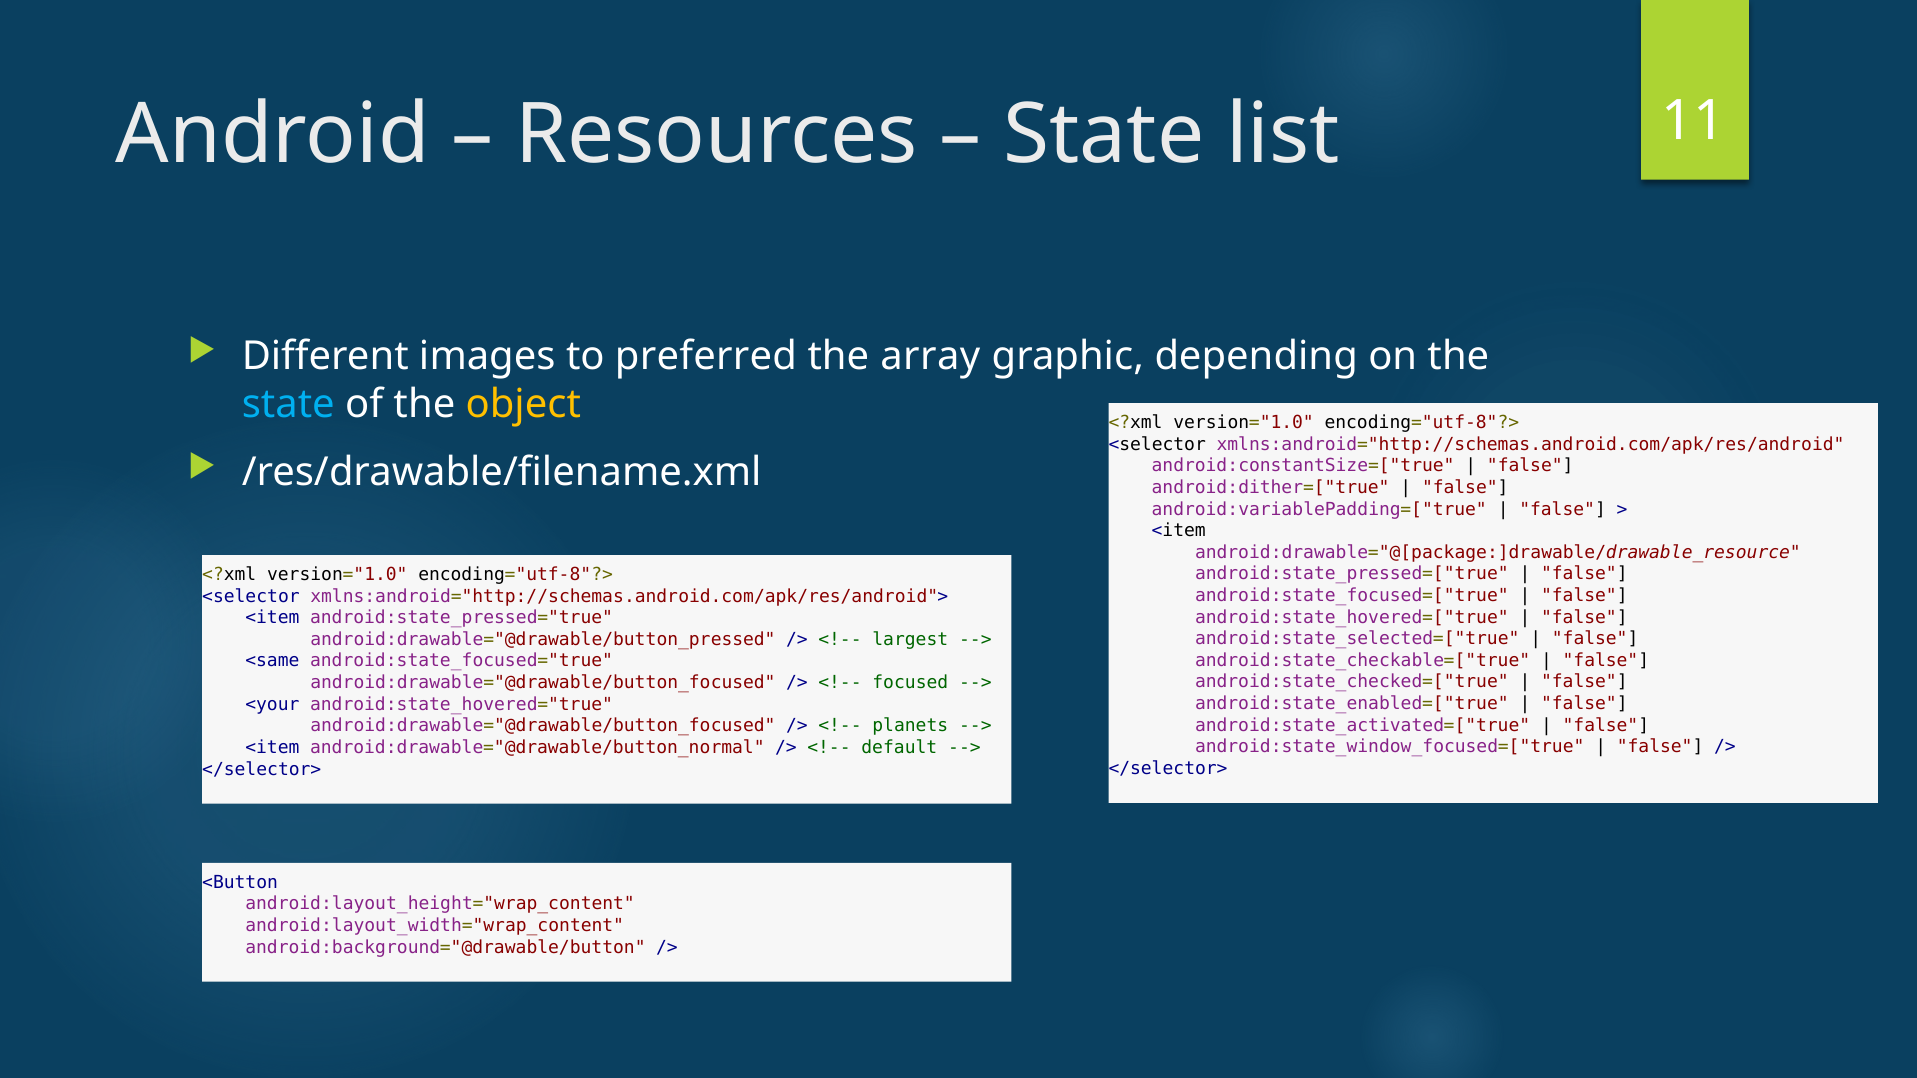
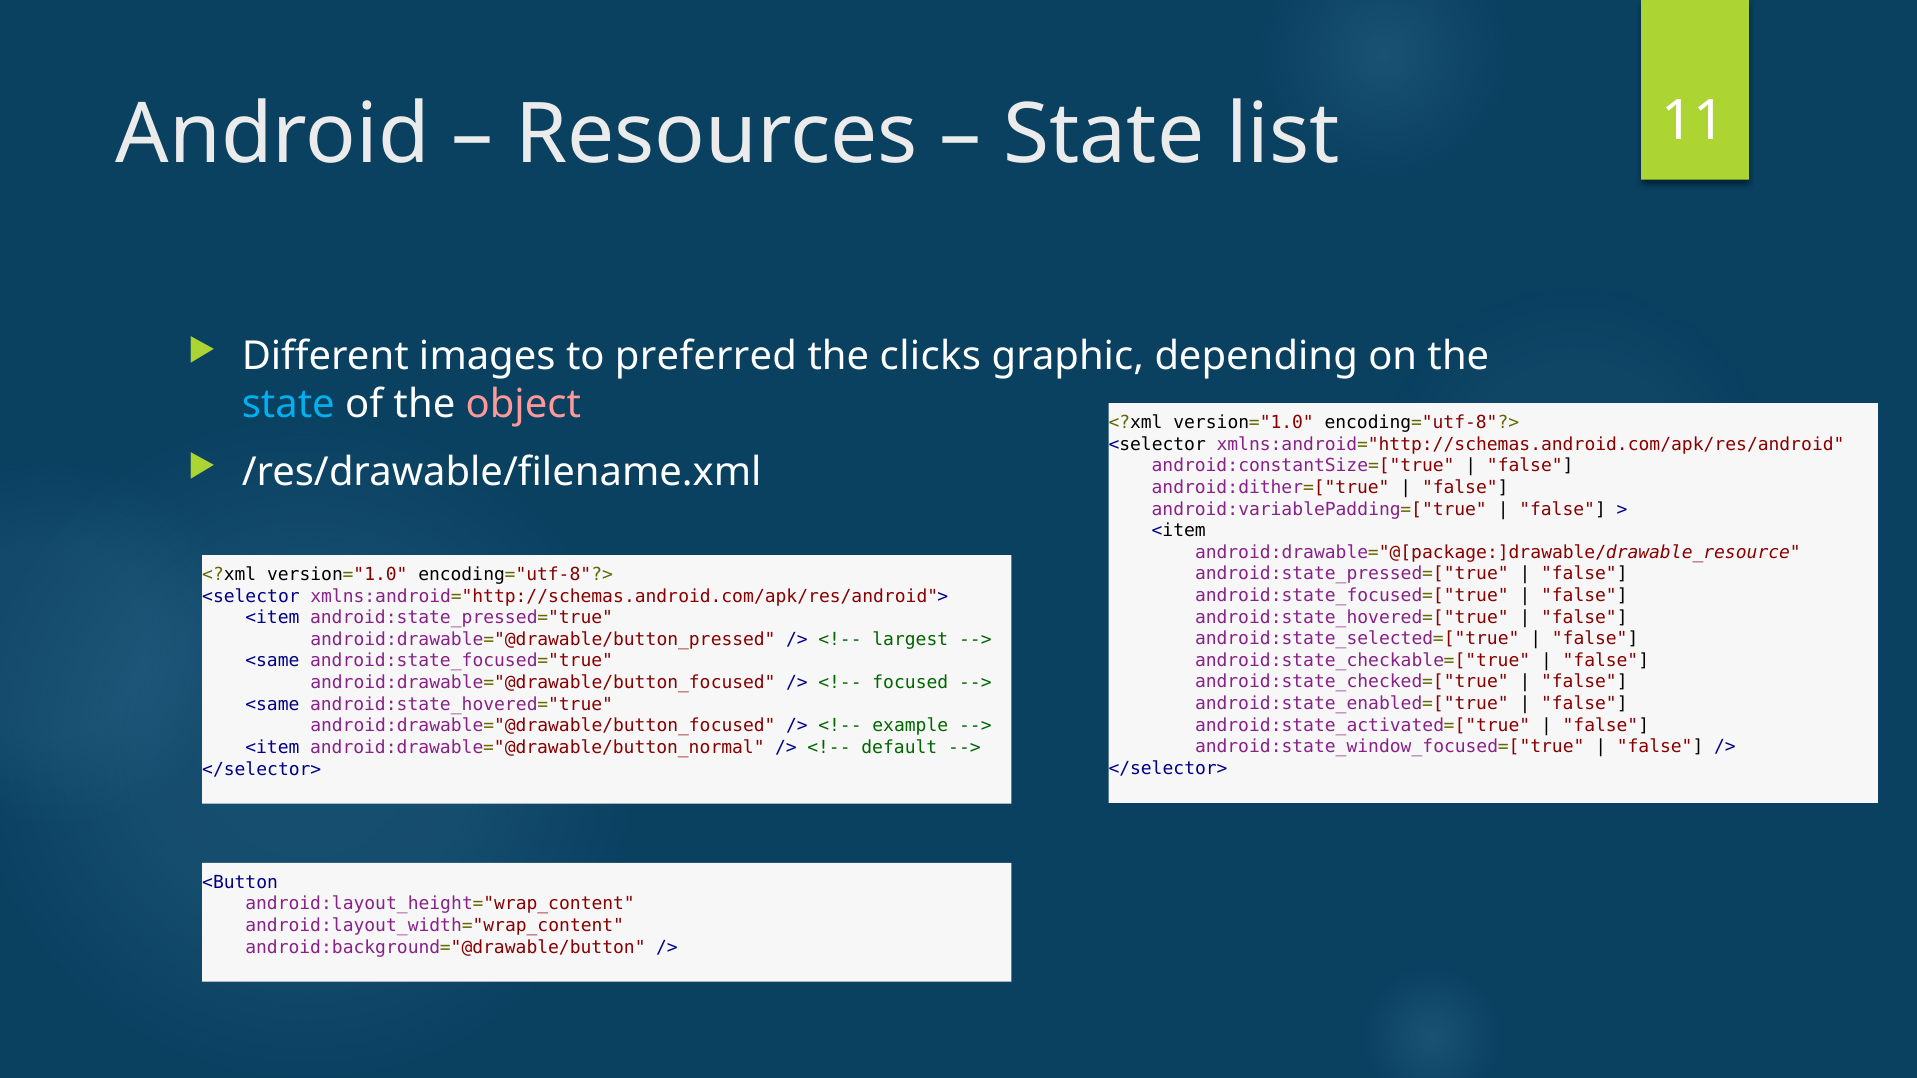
array: array -> clicks
object colour: yellow -> pink
<your at (272, 704): <your -> <same
planets: planets -> example
